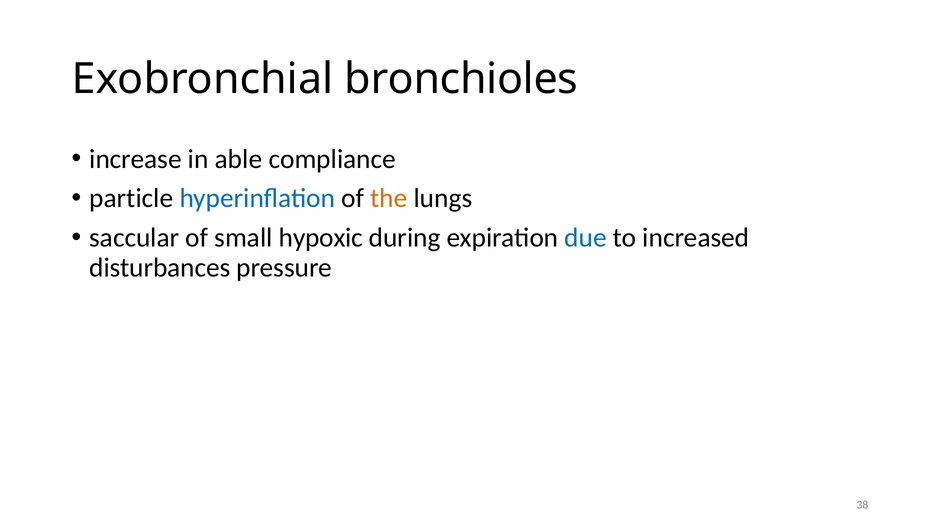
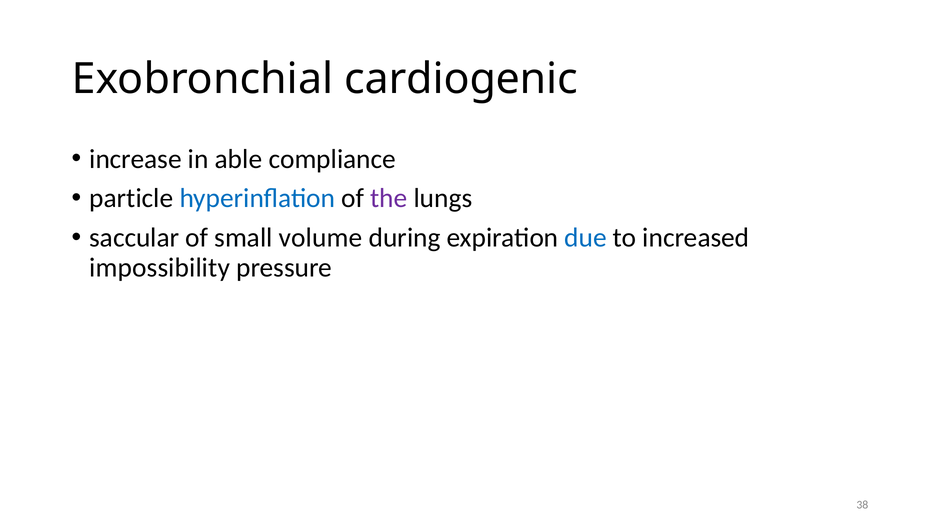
bronchioles: bronchioles -> cardiogenic
the colour: orange -> purple
hypoxic: hypoxic -> volume
disturbances: disturbances -> impossibility
